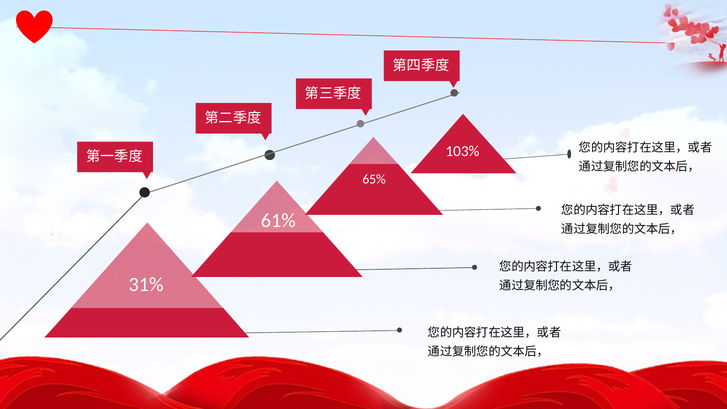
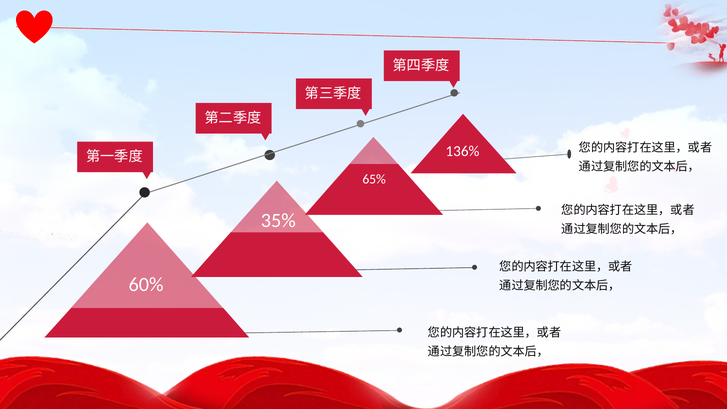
103%: 103% -> 136%
61%: 61% -> 35%
31%: 31% -> 60%
